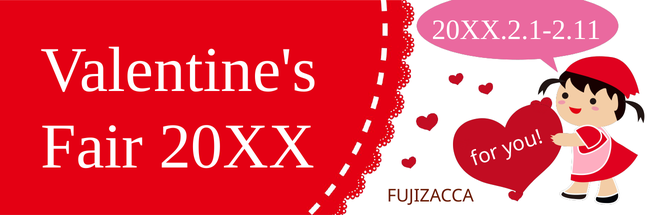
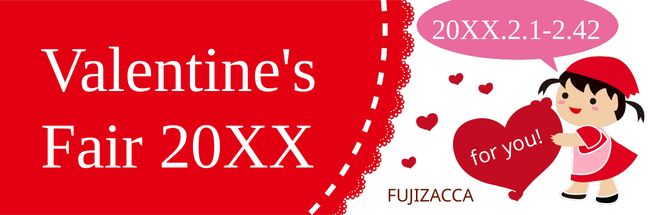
20XX.2.1-2.11: 20XX.2.1-2.11 -> 20XX.2.1-2.42
